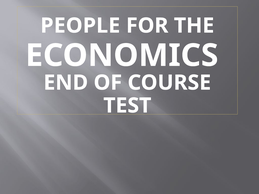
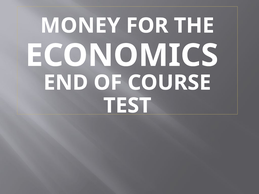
PEOPLE: PEOPLE -> MONEY
